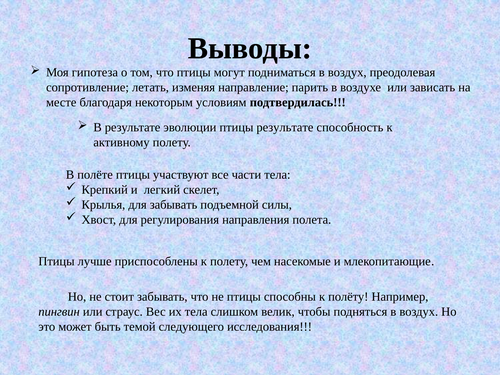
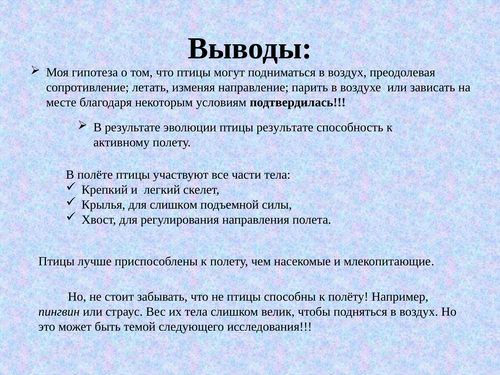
для забывать: забывать -> слишком
